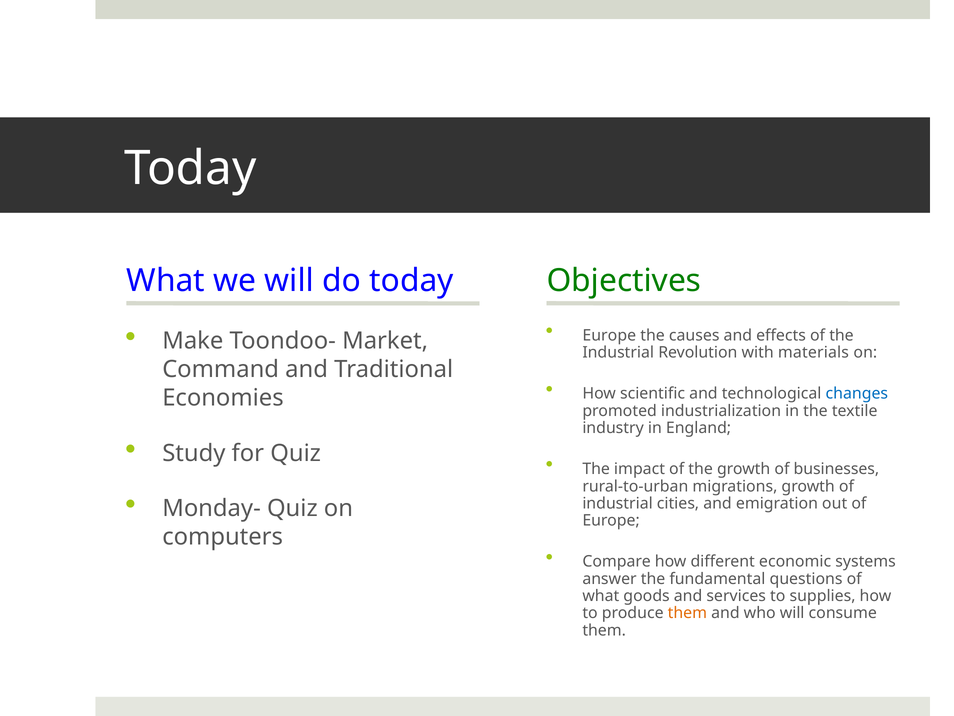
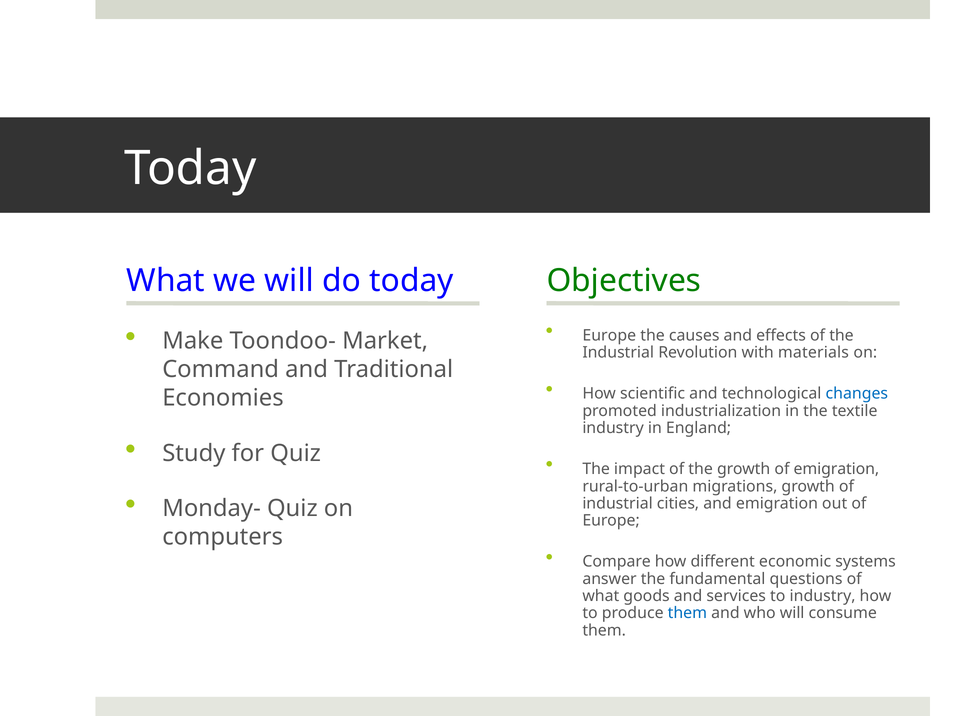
of businesses: businesses -> emigration
to supplies: supplies -> industry
them at (687, 613) colour: orange -> blue
